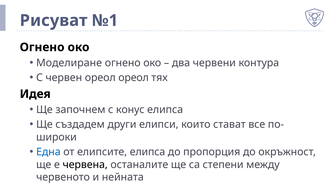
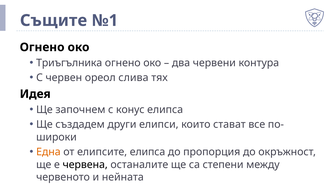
Рисуват: Рисуват -> Същите
Моделиране: Моделиране -> Триъгълника
ореол ореол: ореол -> слива
Една colour: blue -> orange
